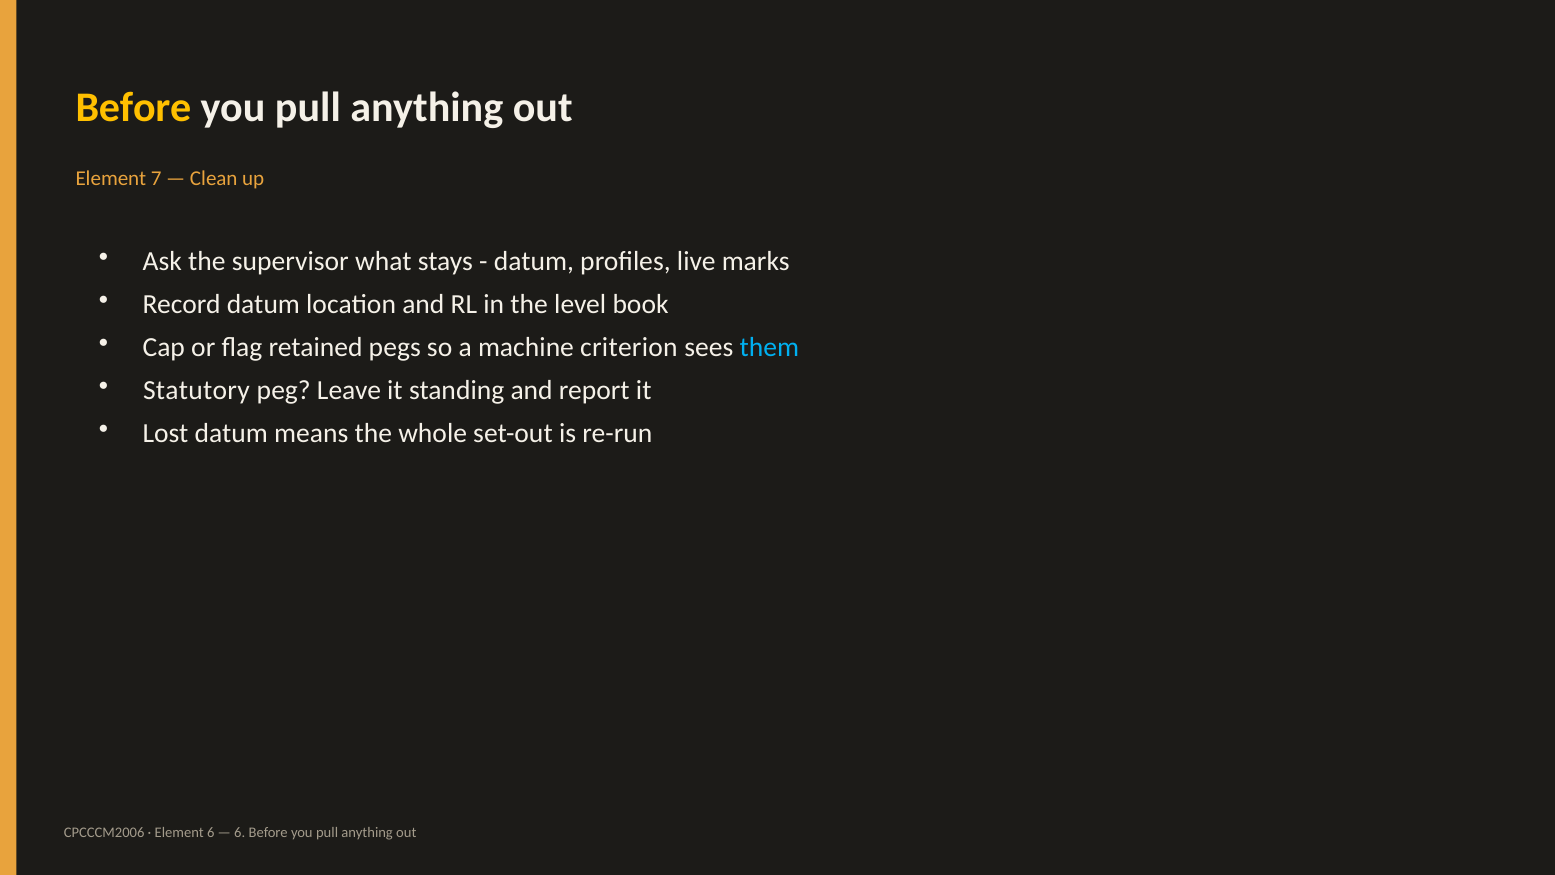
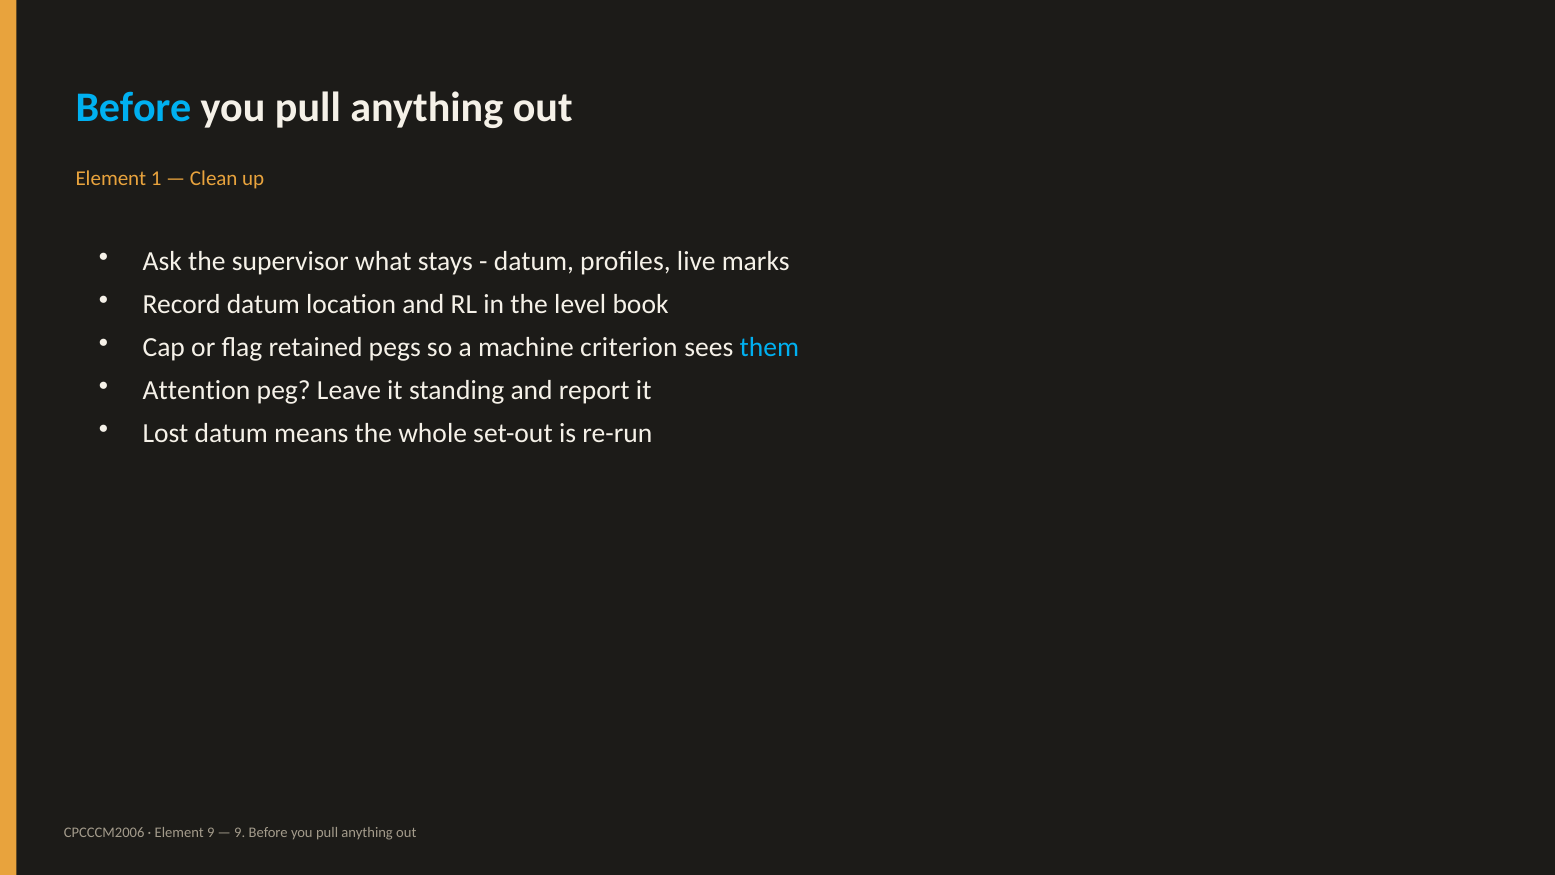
Before at (133, 108) colour: yellow -> light blue
7: 7 -> 1
Statutory: Statutory -> Attention
Element 6: 6 -> 9
6 at (240, 832): 6 -> 9
